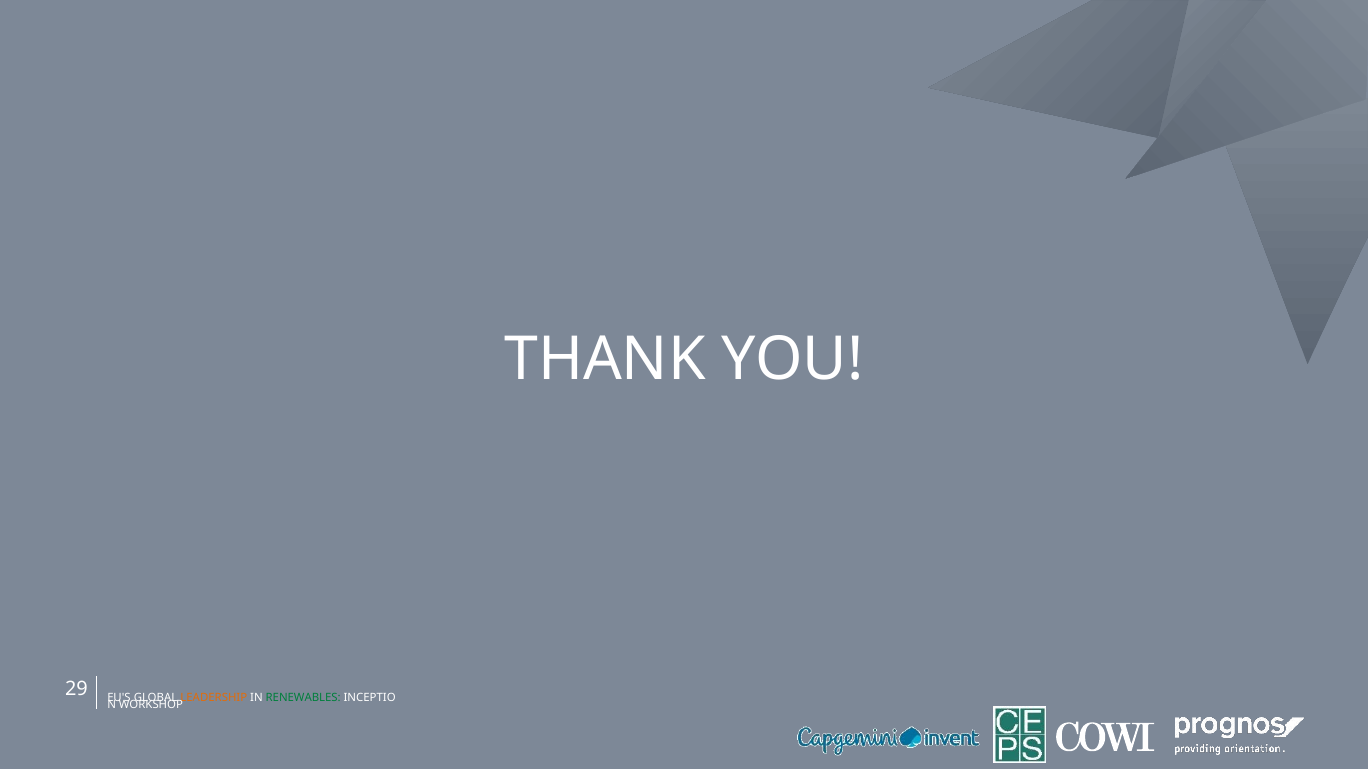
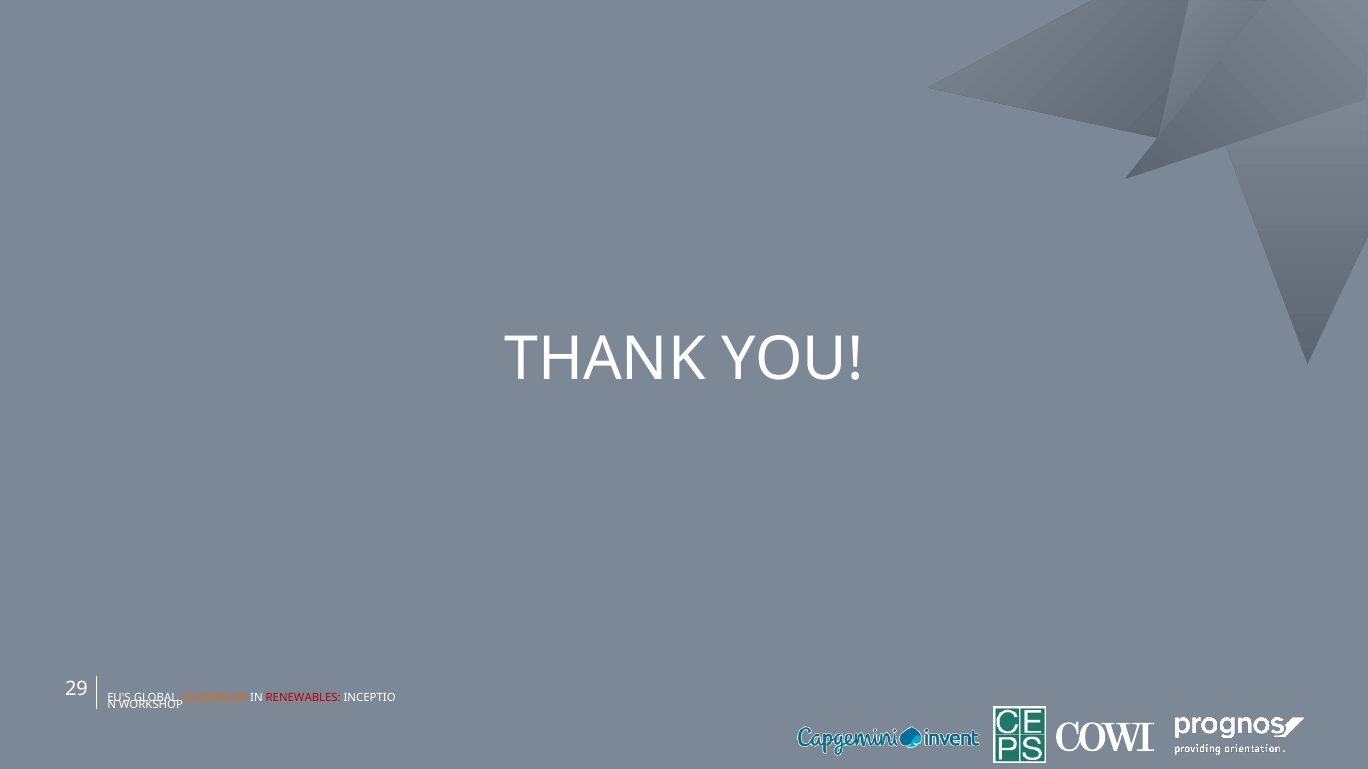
RENEWABLES colour: green -> red
